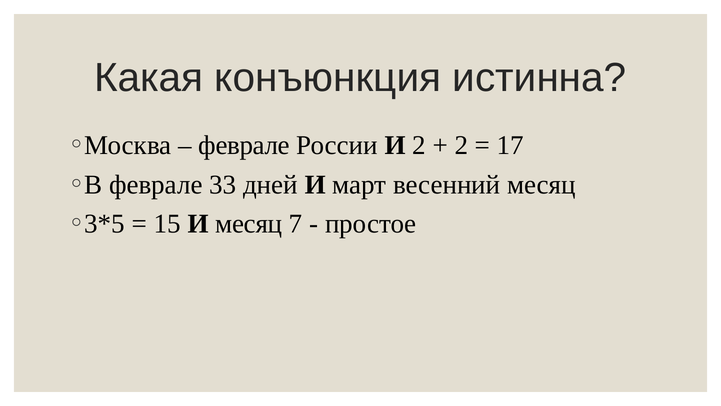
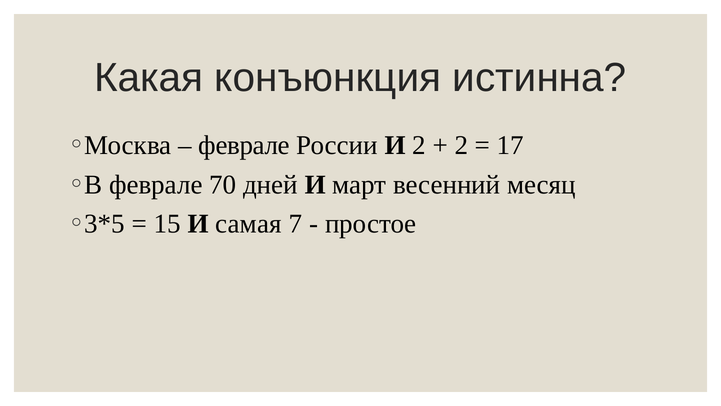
33: 33 -> 70
И месяц: месяц -> самая
